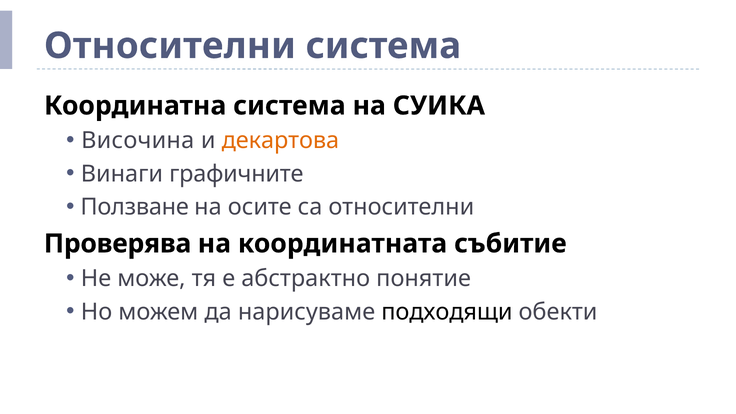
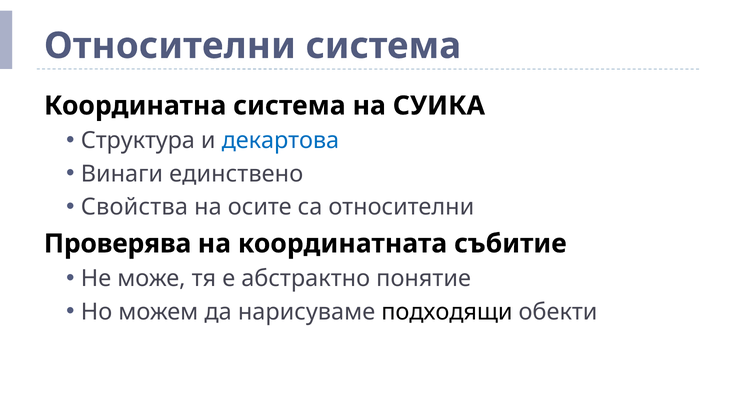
Височина: Височина -> Структура
декартова colour: orange -> blue
графичните: графичните -> единствено
Ползване: Ползване -> Свойства
